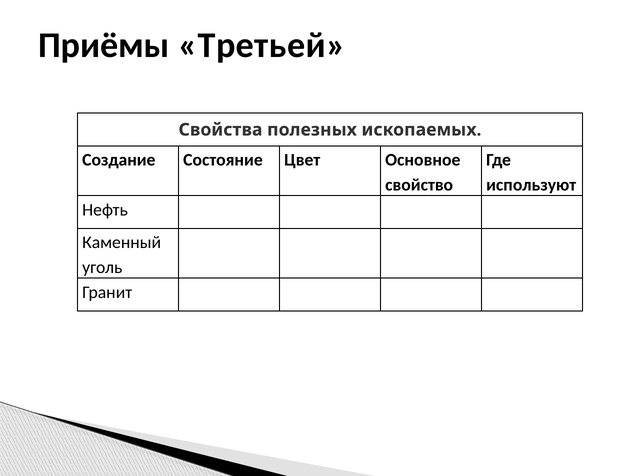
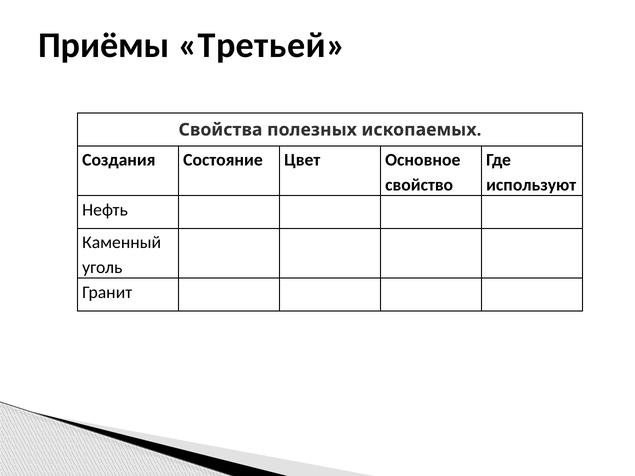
Создание: Создание -> Создания
